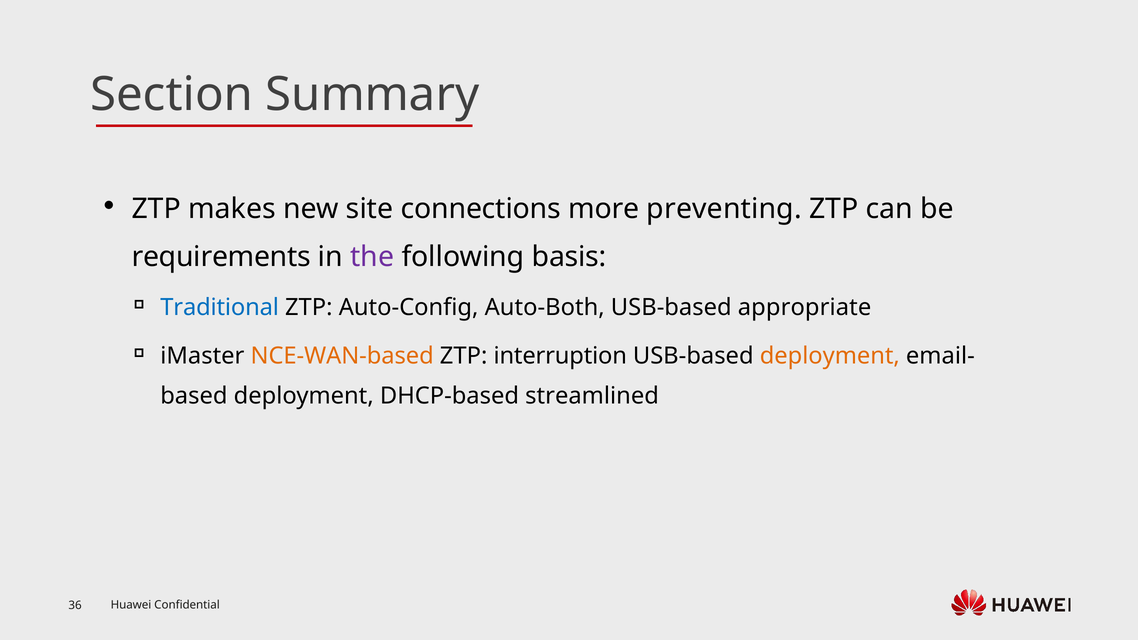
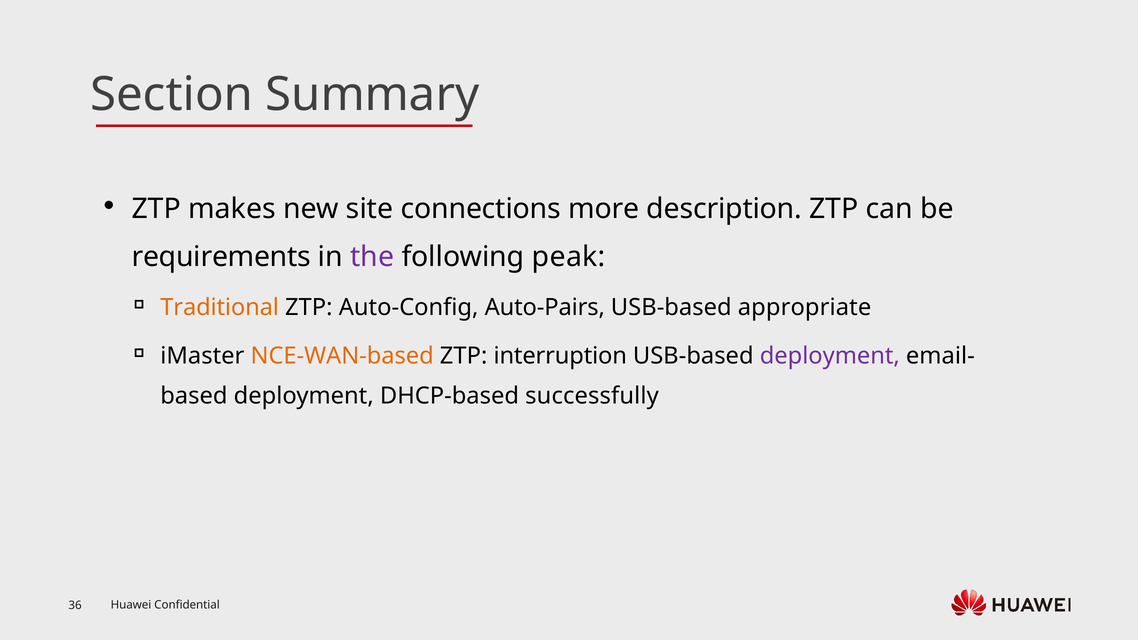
preventing: preventing -> description
basis: basis -> peak
Traditional colour: blue -> orange
Auto-Both: Auto-Both -> Auto-Pairs
deployment at (830, 356) colour: orange -> purple
streamlined: streamlined -> successfully
